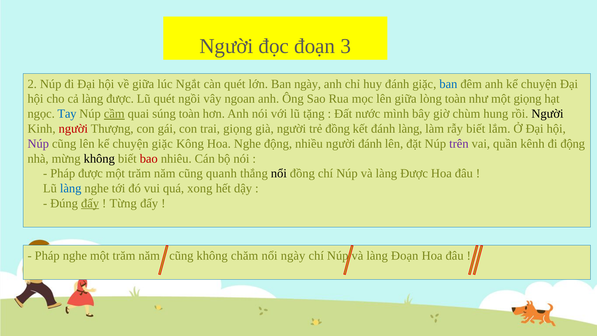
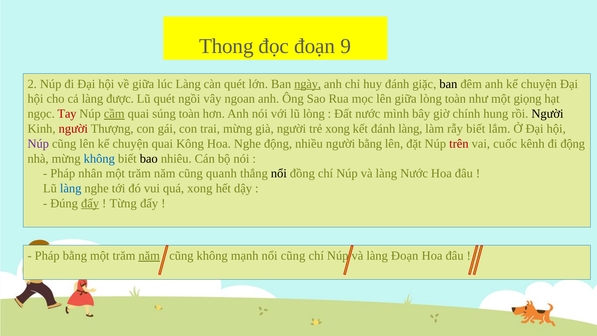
Người at (226, 46): Người -> Thong
3: 3 -> 9
lúc Ngắt: Ngắt -> Làng
ngày at (308, 84) underline: none -> present
ban at (448, 84) colour: blue -> black
Tay colour: blue -> red
lũ tặng: tặng -> lòng
chùm: chùm -> chính
trai giọng: giọng -> mừng
trẻ đồng: đồng -> xong
chuyện giặc: giặc -> quai
người đánh: đánh -> bằng
trên colour: purple -> red
quần: quần -> cuốc
không at (99, 159) colour: black -> blue
bao colour: red -> black
Pháp được: được -> nhân
và làng Được: Được -> Nước
Pháp nghe: nghe -> bằng
năm at (149, 256) underline: none -> present
chăm: chăm -> mạnh
nổi ngày: ngày -> cũng
